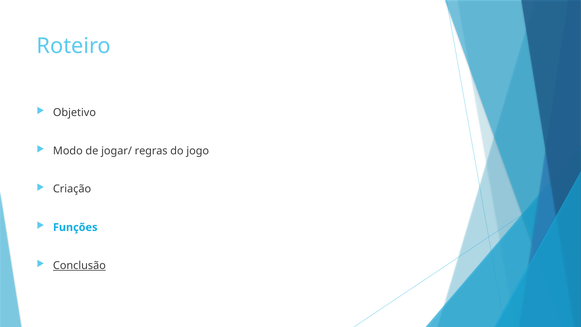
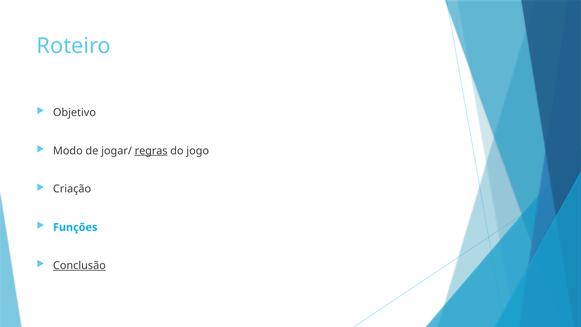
regras underline: none -> present
